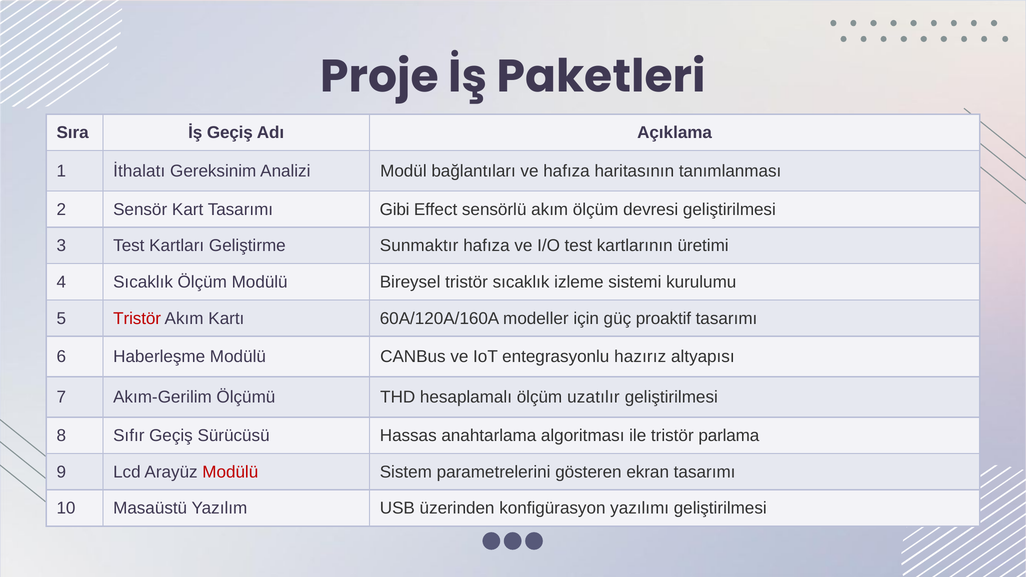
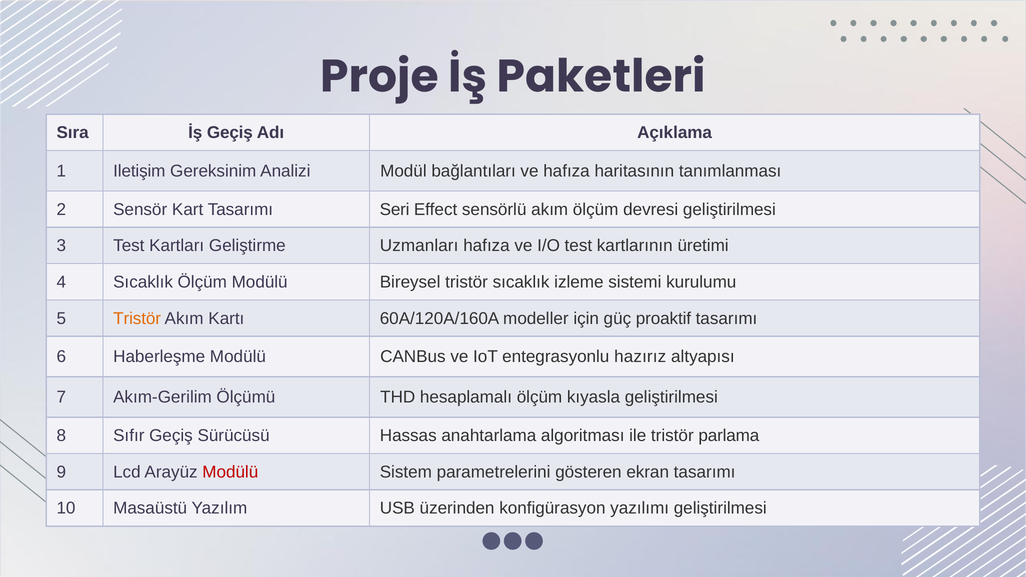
İthalatı: İthalatı -> Iletişim
Gibi: Gibi -> Seri
Sunmaktır: Sunmaktır -> Uzmanları
Tristör at (137, 318) colour: red -> orange
uzatılır: uzatılır -> kıyasla
